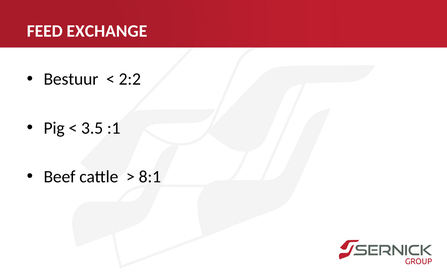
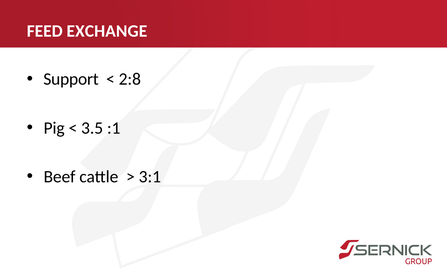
Bestuur: Bestuur -> Support
2:2: 2:2 -> 2:8
8:1: 8:1 -> 3:1
